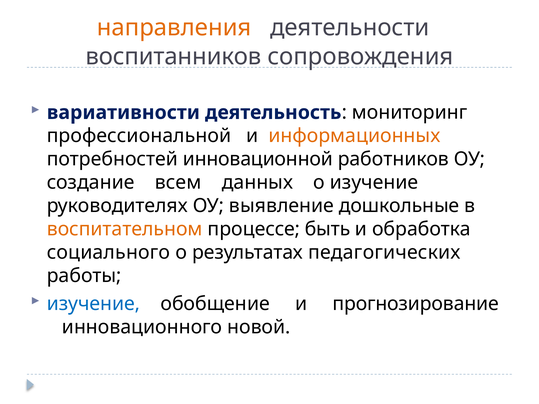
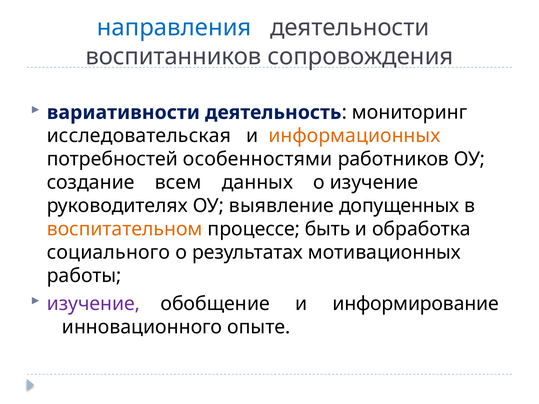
направления colour: orange -> blue
профессиональной: профессиональной -> исследовательская
инновационной: инновационной -> особенностями
дошкольные: дошкольные -> допущенных
педагогических: педагогических -> мотивационных
изучение at (93, 304) colour: blue -> purple
прогнозирование: прогнозирование -> информирование
новой: новой -> опыте
